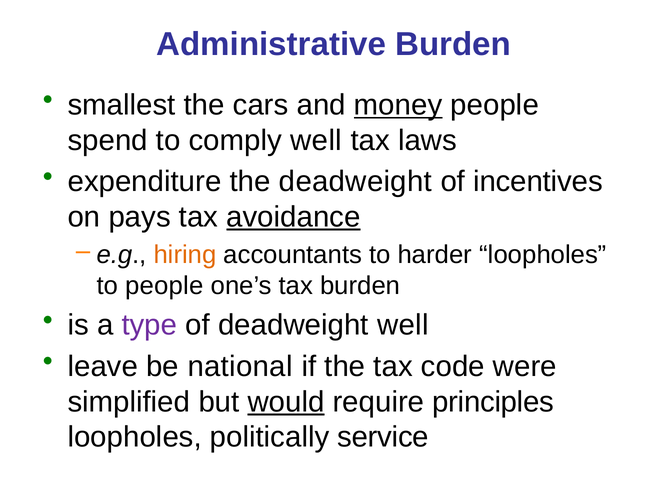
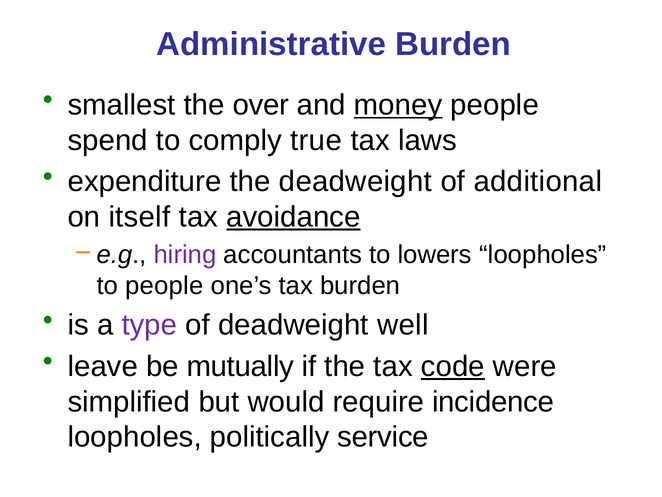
cars: cars -> over
comply well: well -> true
incentives: incentives -> additional
pays: pays -> itself
hiring colour: orange -> purple
harder: harder -> lowers
national: national -> mutually
code underline: none -> present
would underline: present -> none
principles: principles -> incidence
